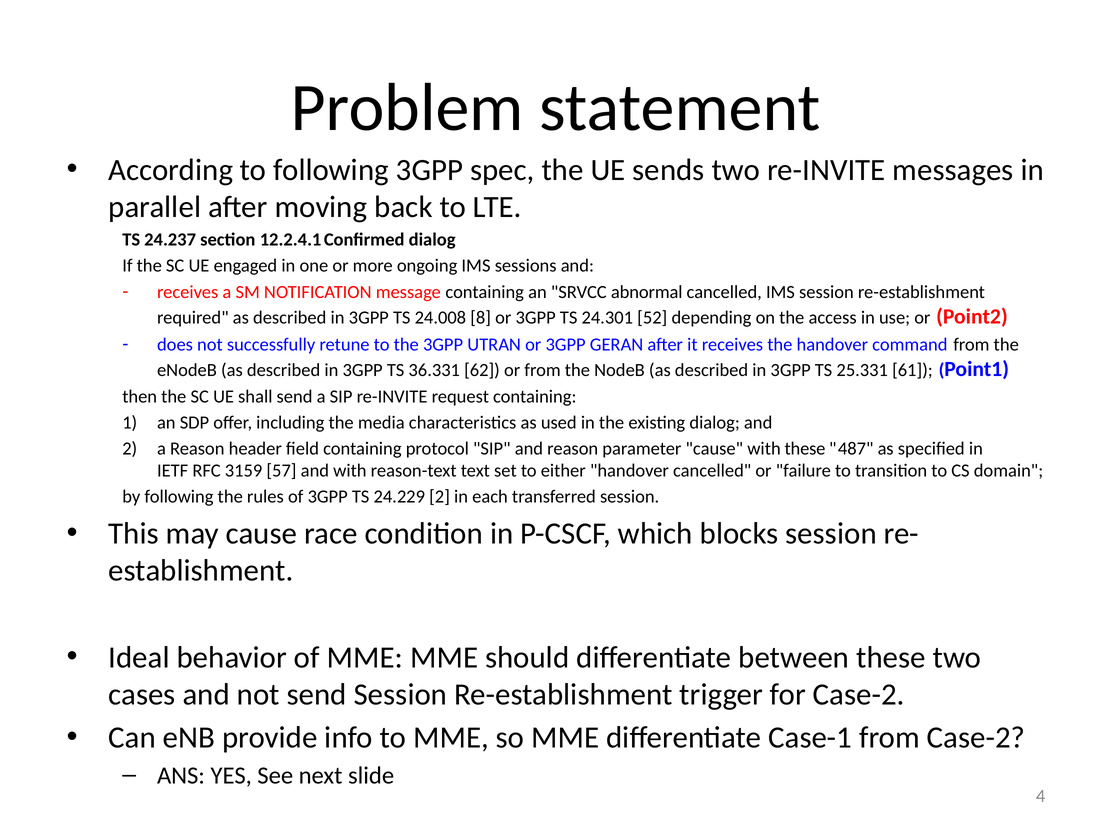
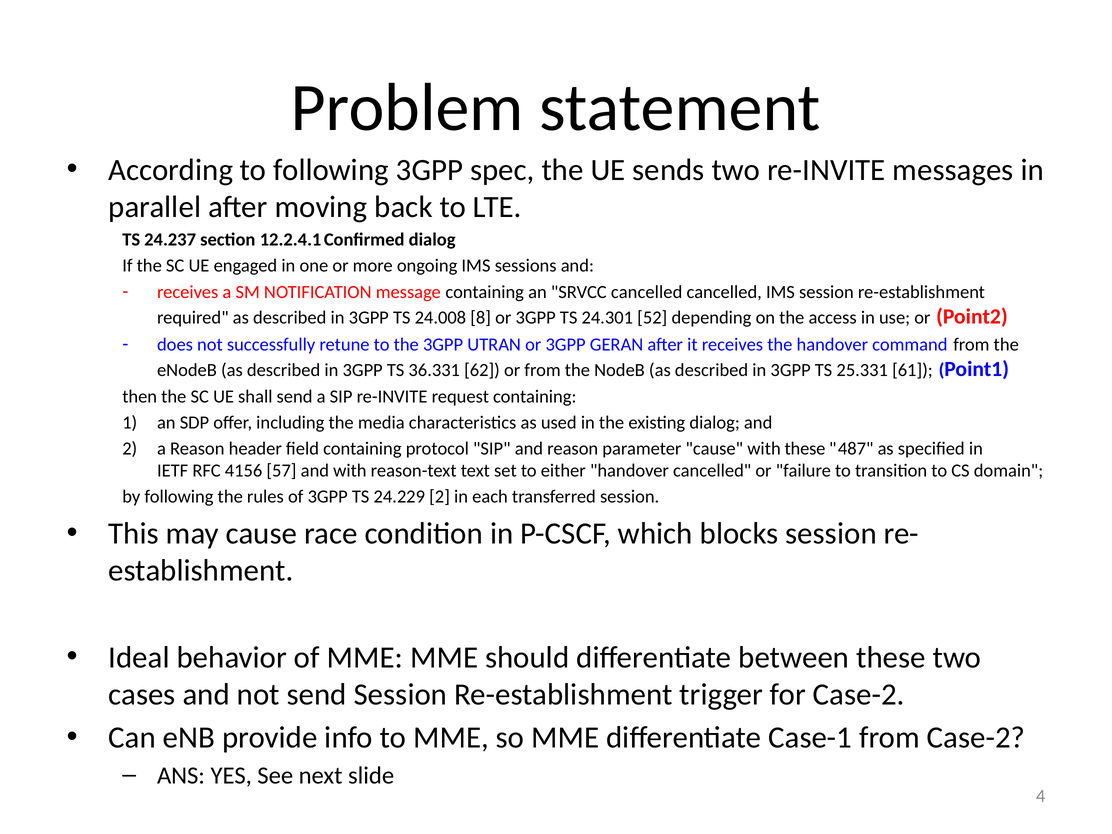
SRVCC abnormal: abnormal -> cancelled
3159: 3159 -> 4156
